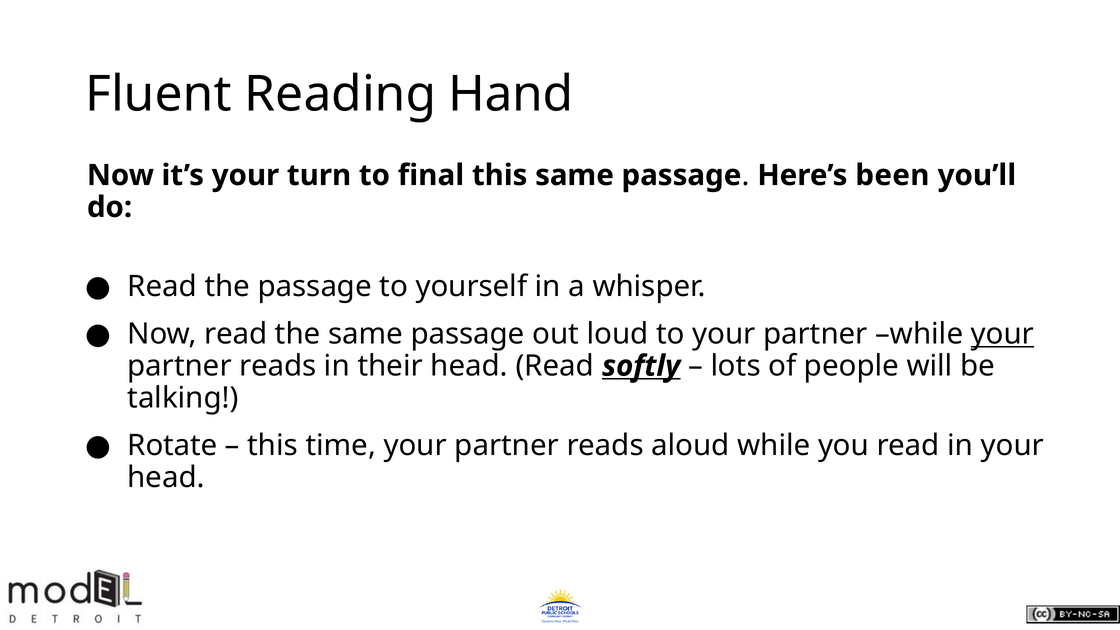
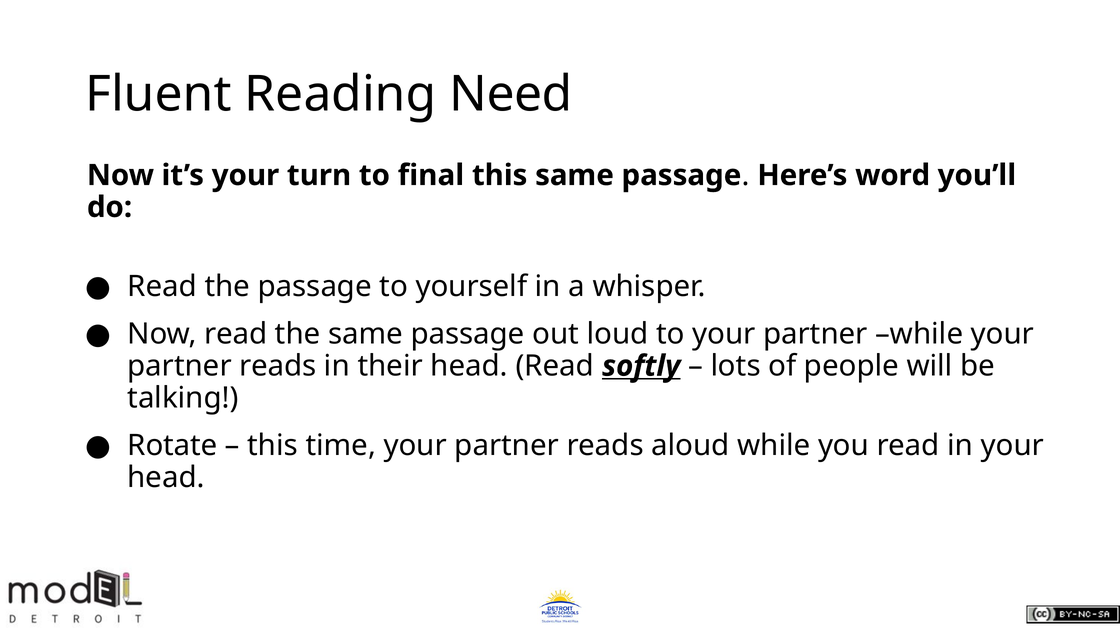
Hand: Hand -> Need
been: been -> word
your at (1002, 334) underline: present -> none
